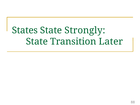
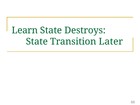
States: States -> Learn
Strongly: Strongly -> Destroys
